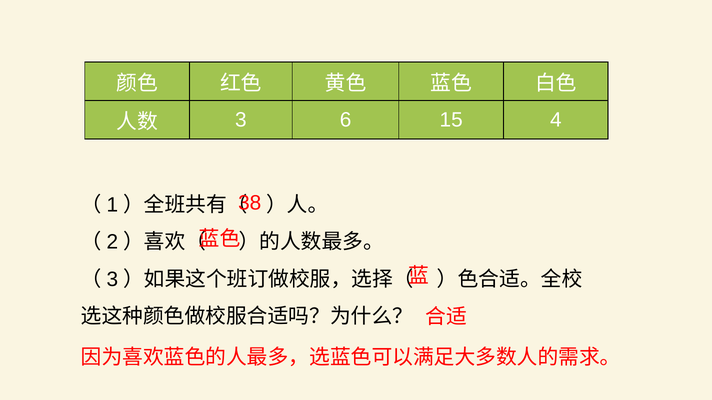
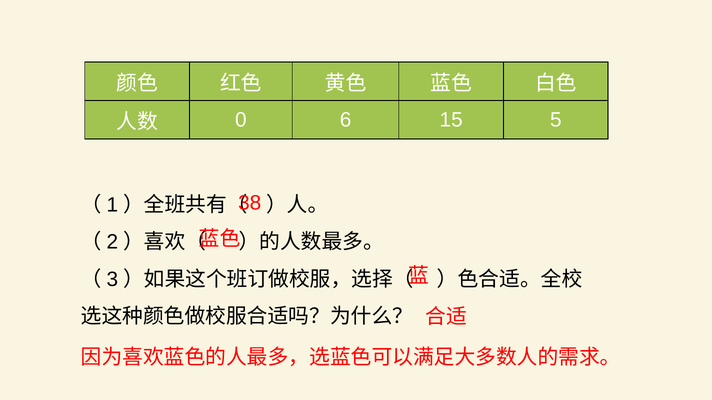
3: 3 -> 0
4: 4 -> 5
